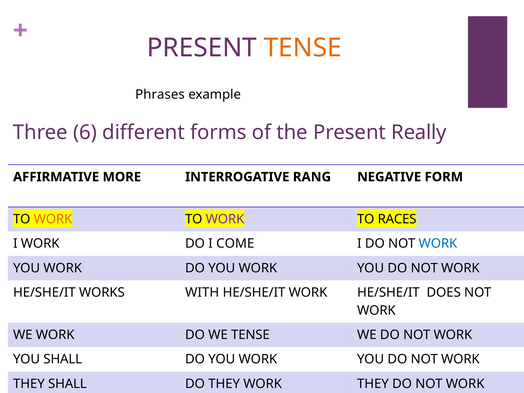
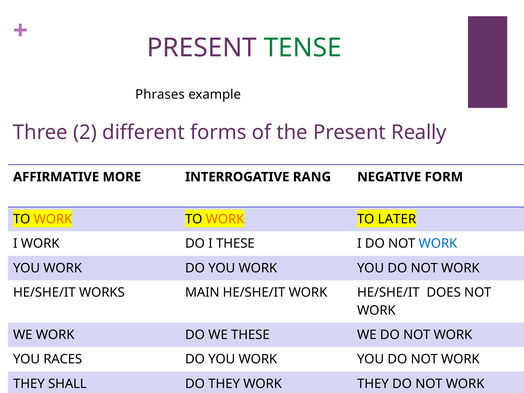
TENSE at (303, 48) colour: orange -> green
6: 6 -> 2
WORK at (225, 219) colour: purple -> orange
RACES: RACES -> LATER
I COME: COME -> THESE
WITH: WITH -> MAIN
WE TENSE: TENSE -> THESE
YOU SHALL: SHALL -> RACES
